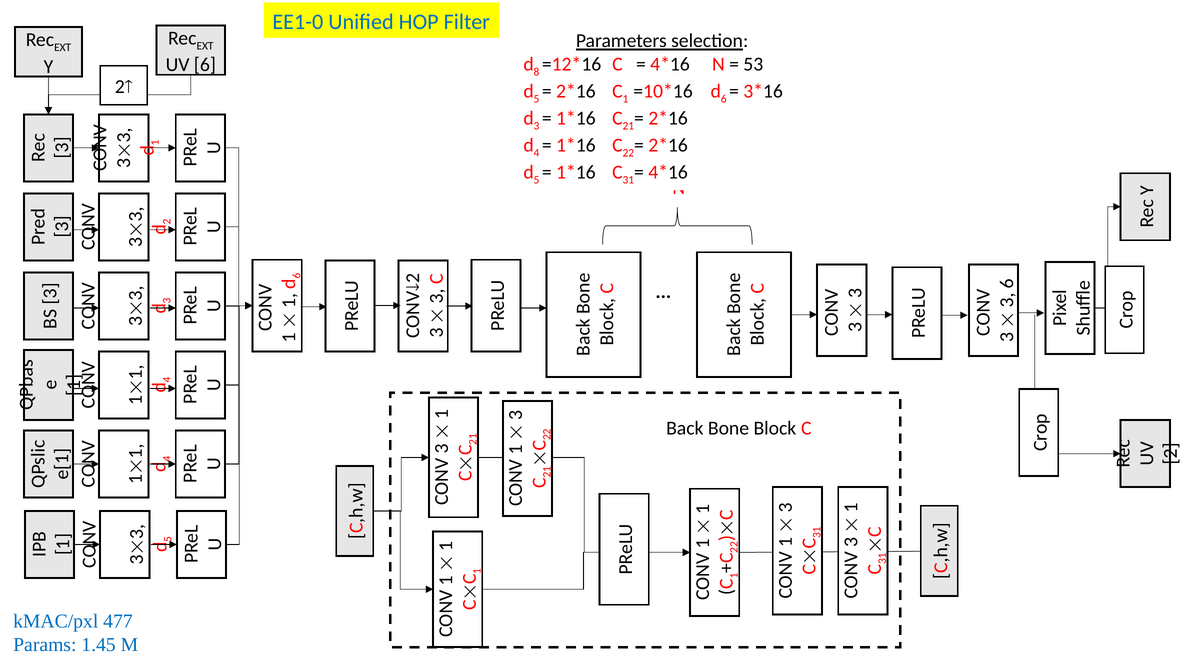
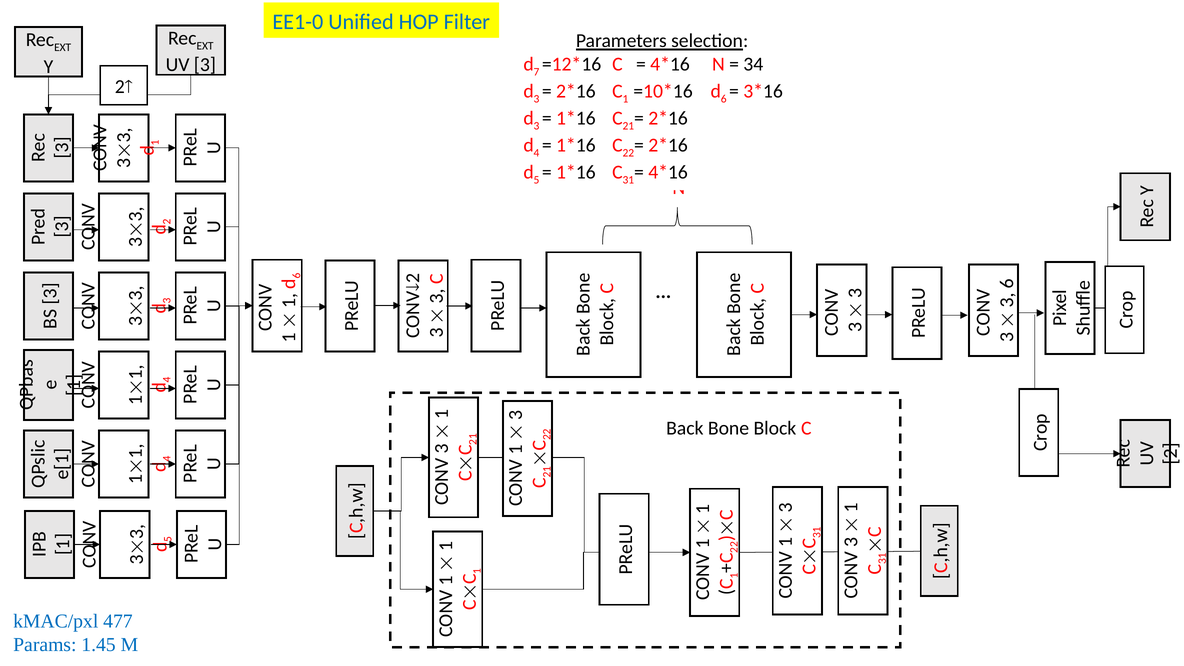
8: 8 -> 7
53: 53 -> 34
UV 6: 6 -> 3
5 at (536, 99): 5 -> 3
